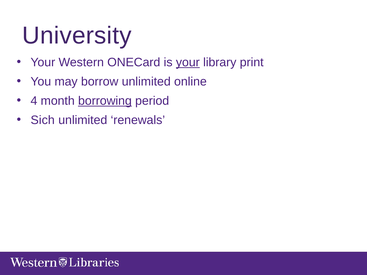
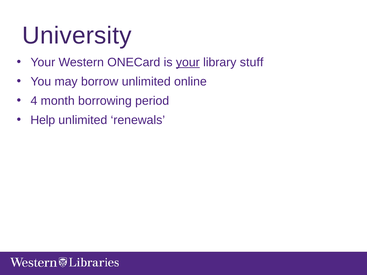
print: print -> stuff
borrowing underline: present -> none
Sich: Sich -> Help
